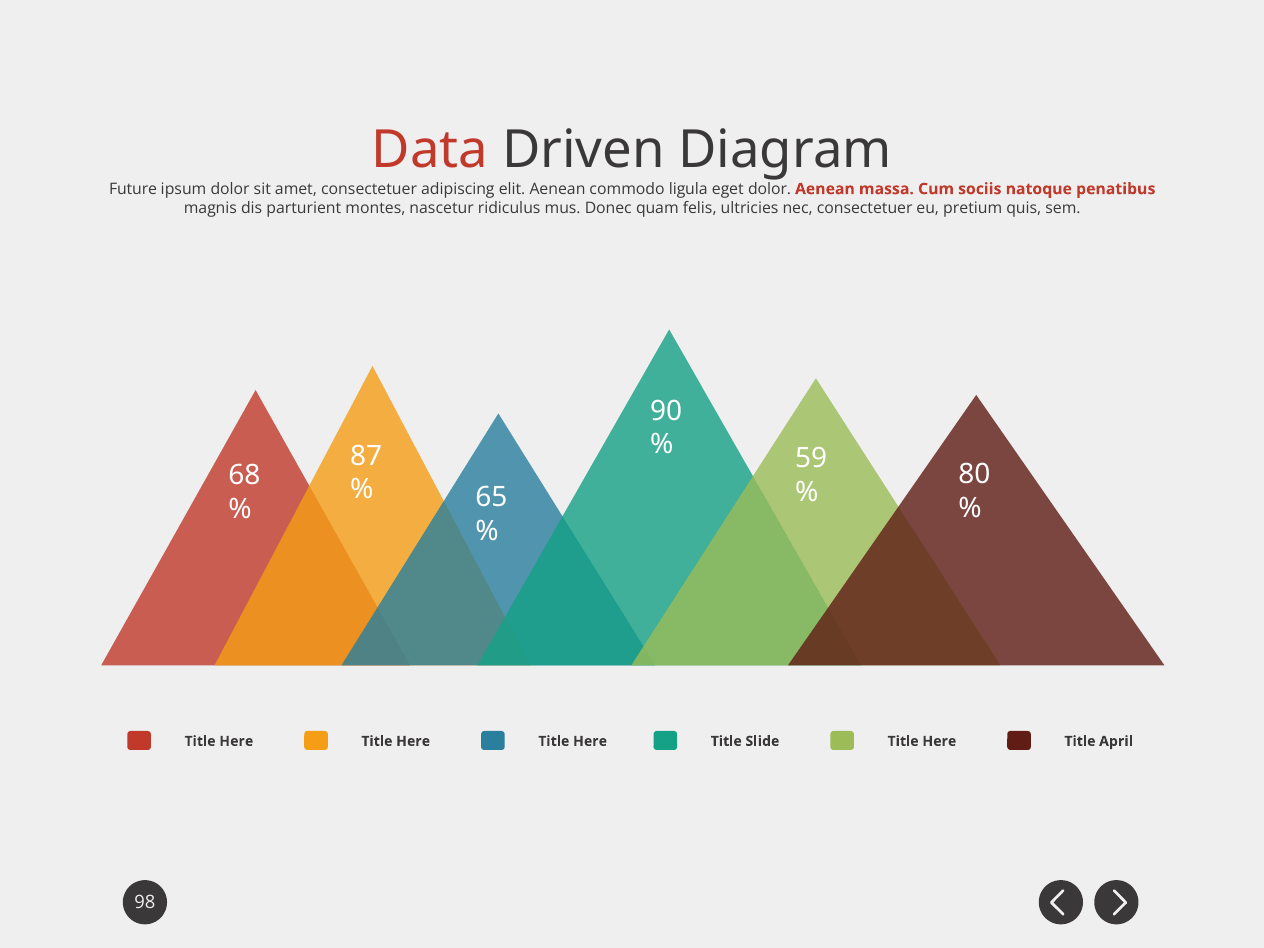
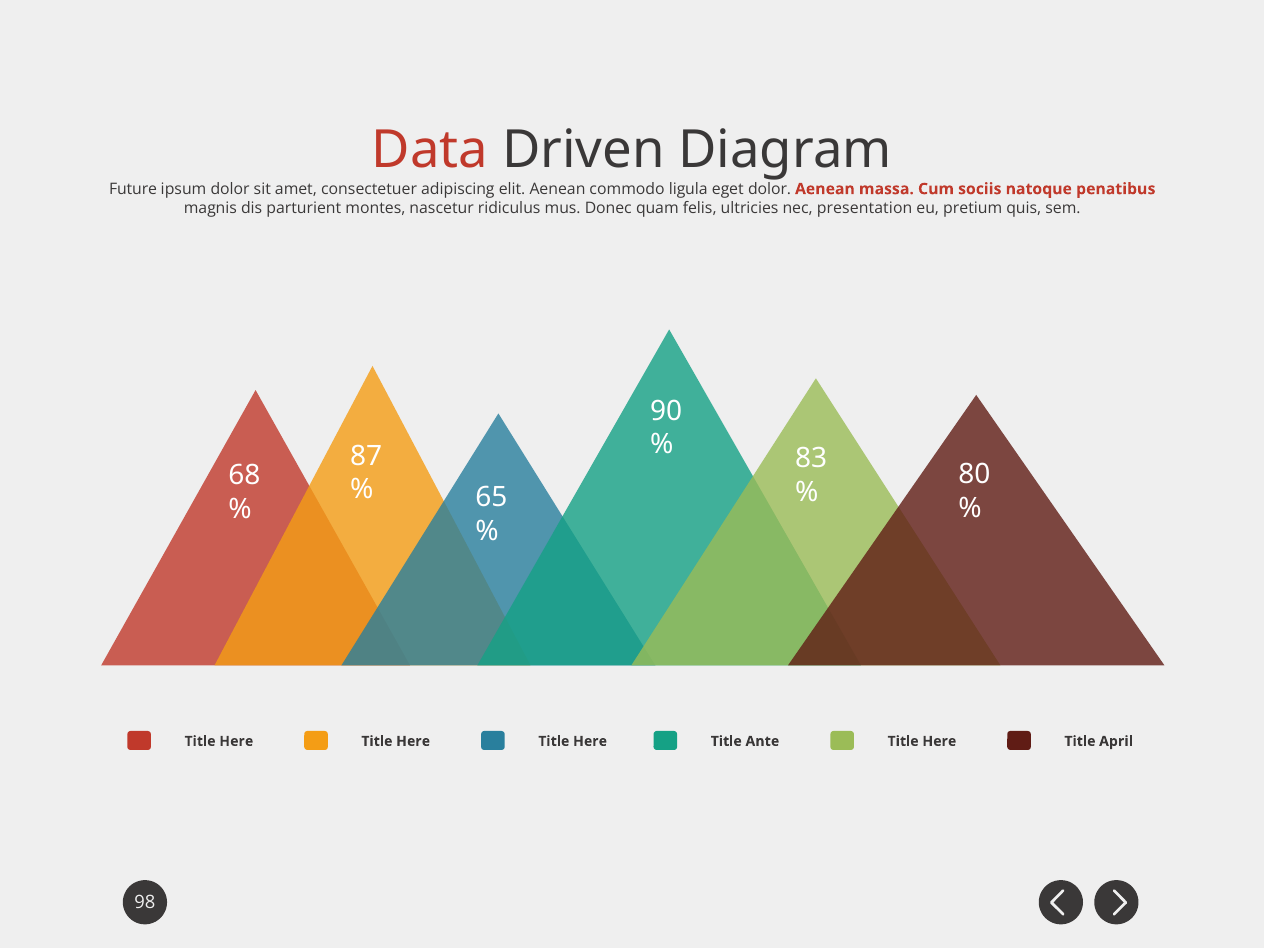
nec consectetuer: consectetuer -> presentation
59: 59 -> 83
Slide: Slide -> Ante
